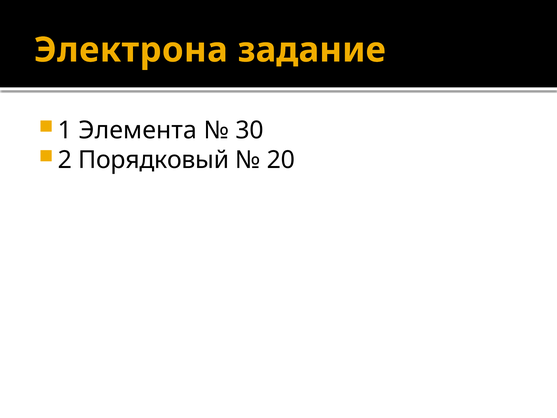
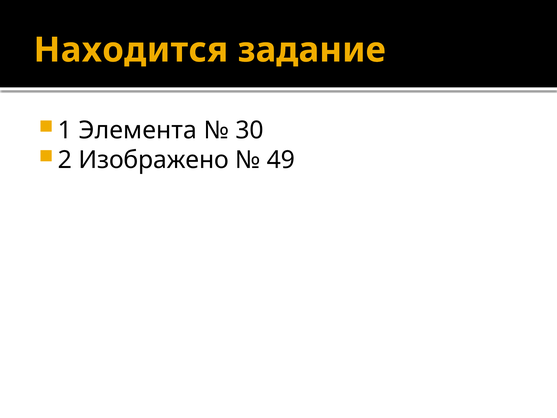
Электрона: Электрона -> Находится
Порядковый: Порядковый -> Изображено
20: 20 -> 49
